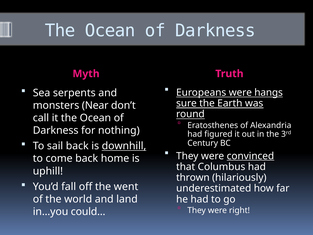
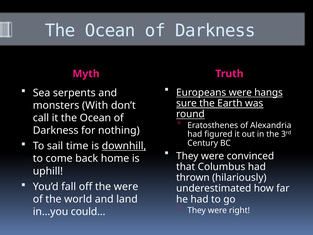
Near: Near -> With
sail back: back -> time
convinced underline: present -> none
the went: went -> were
